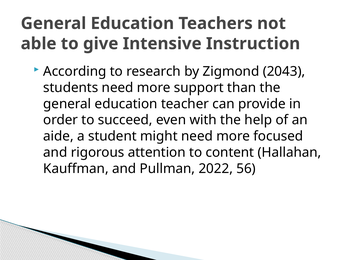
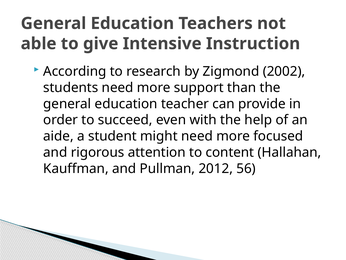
2043: 2043 -> 2002
2022: 2022 -> 2012
